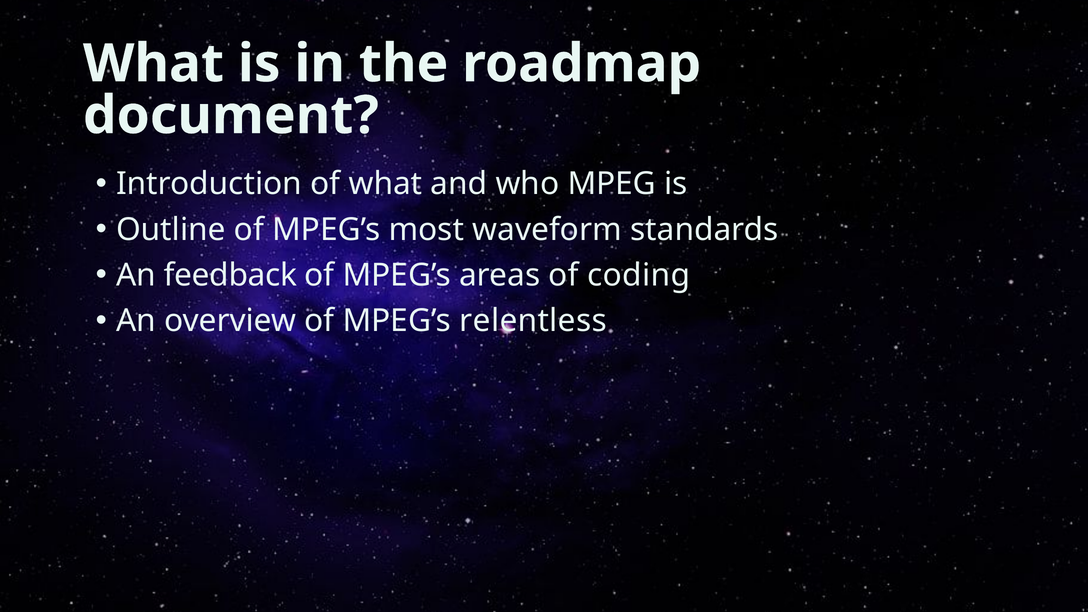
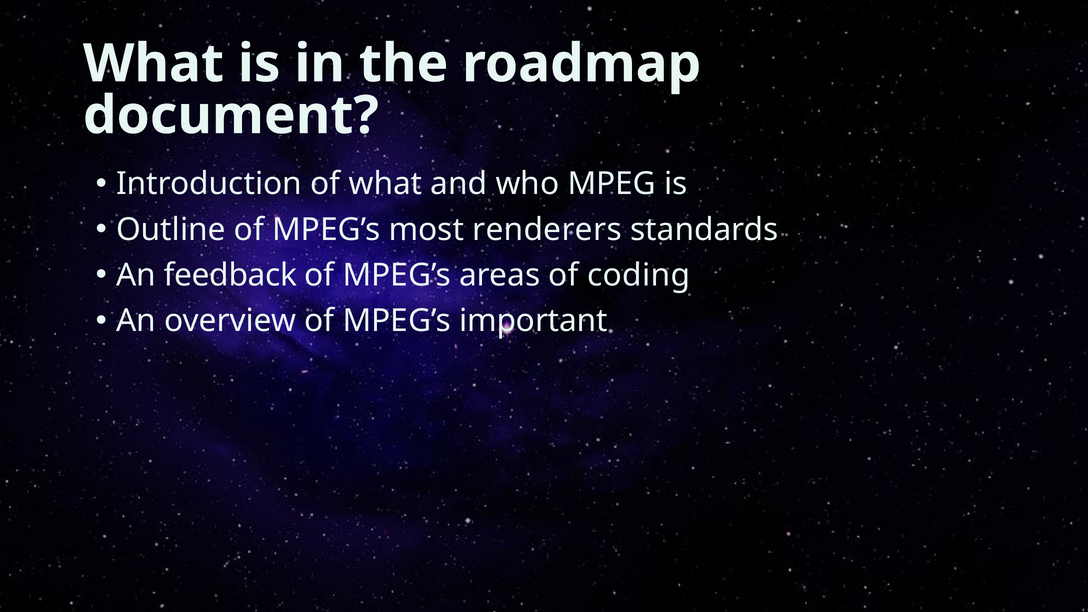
waveform: waveform -> renderers
relentless: relentless -> important
